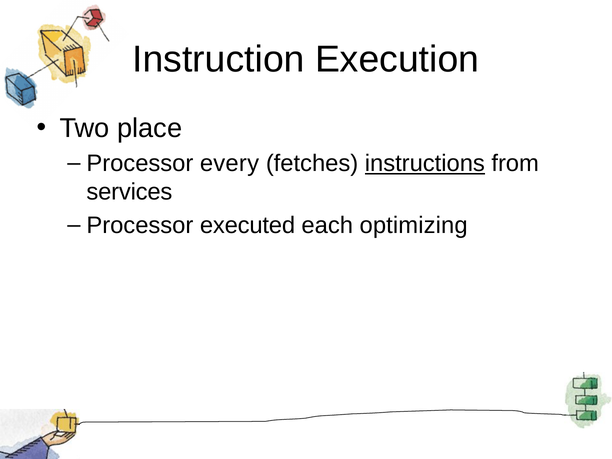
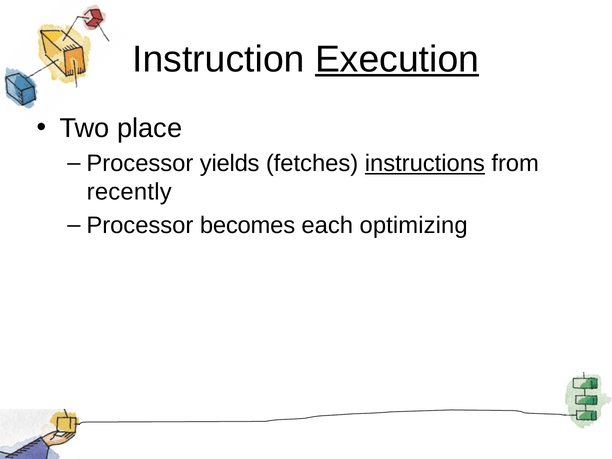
Execution underline: none -> present
every: every -> yields
services: services -> recently
executed: executed -> becomes
